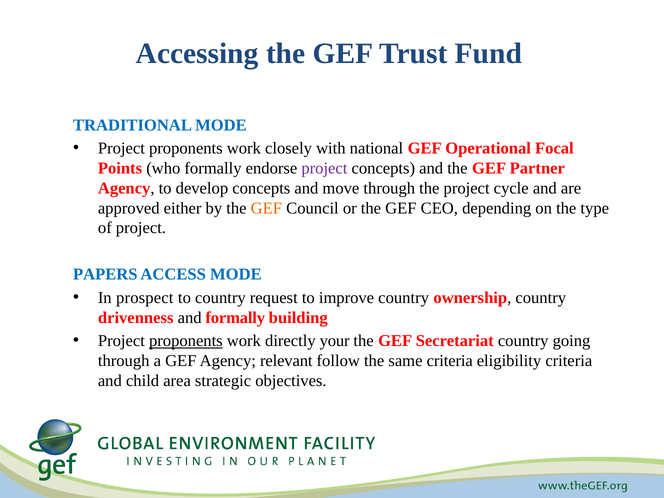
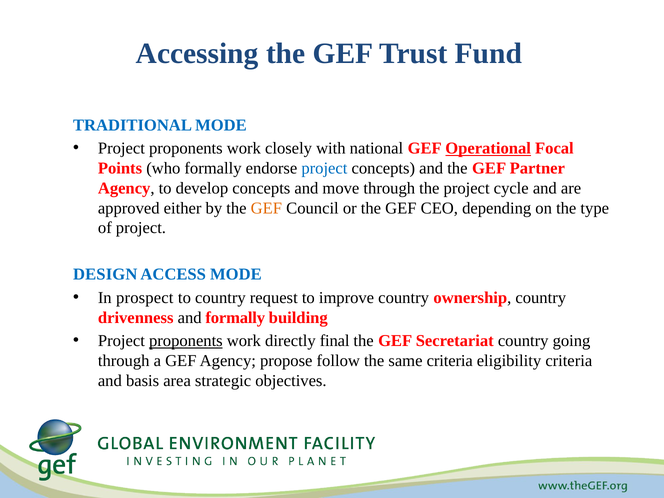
Operational underline: none -> present
project at (324, 168) colour: purple -> blue
PAPERS: PAPERS -> DESIGN
your: your -> final
relevant: relevant -> propose
child: child -> basis
